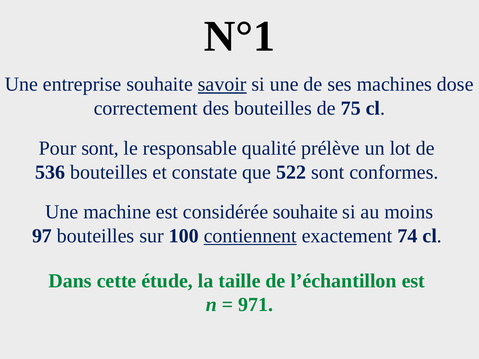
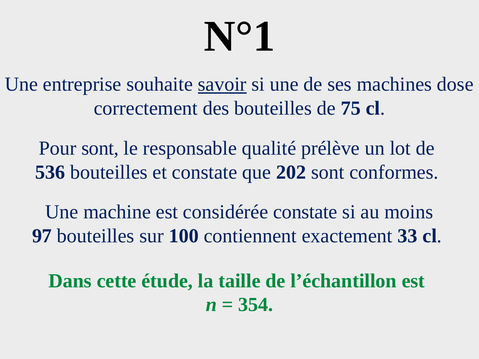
522: 522 -> 202
considérée souhaite: souhaite -> constate
contiennent underline: present -> none
74: 74 -> 33
971: 971 -> 354
